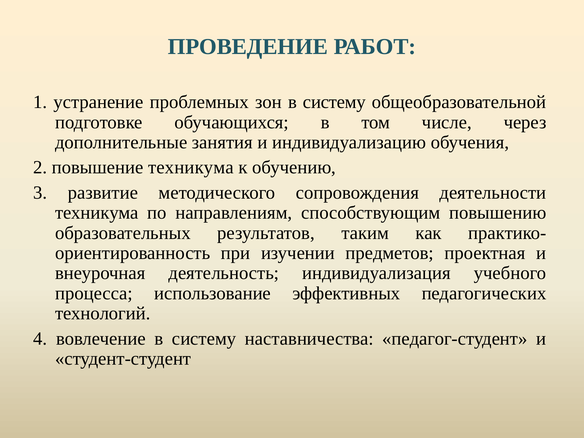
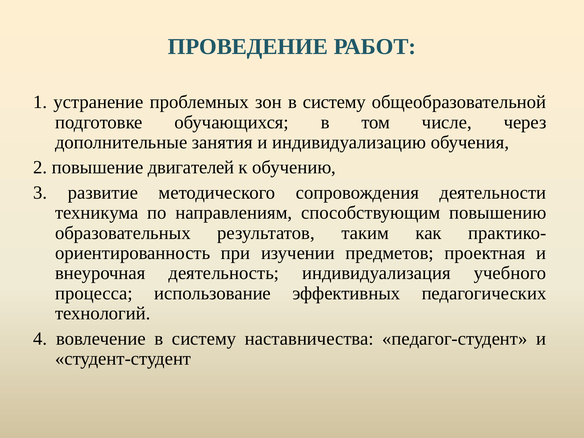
повышение техникума: техникума -> двигателей
